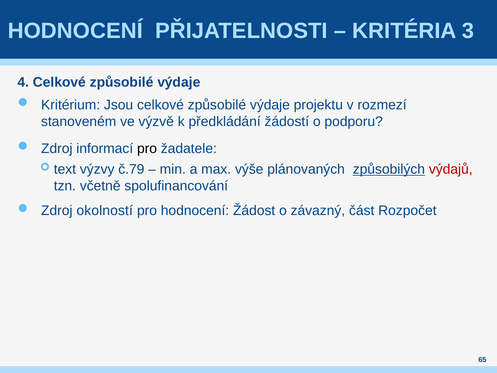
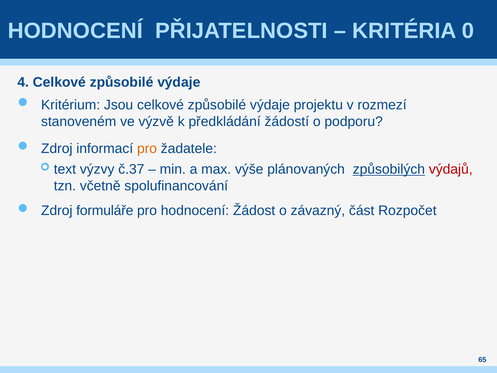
3: 3 -> 0
pro at (147, 148) colour: black -> orange
č.79: č.79 -> č.37
okolností: okolností -> formuláře
